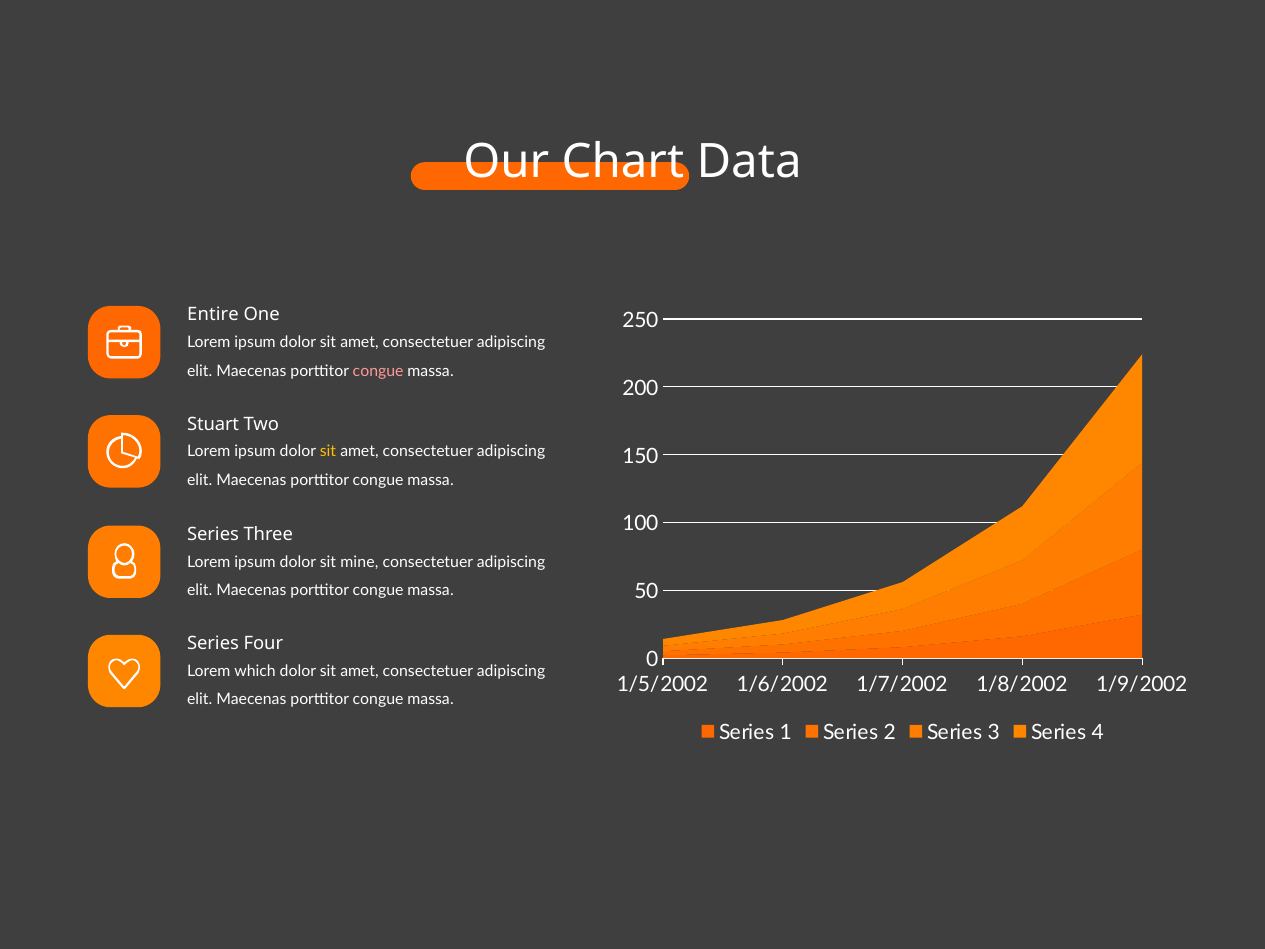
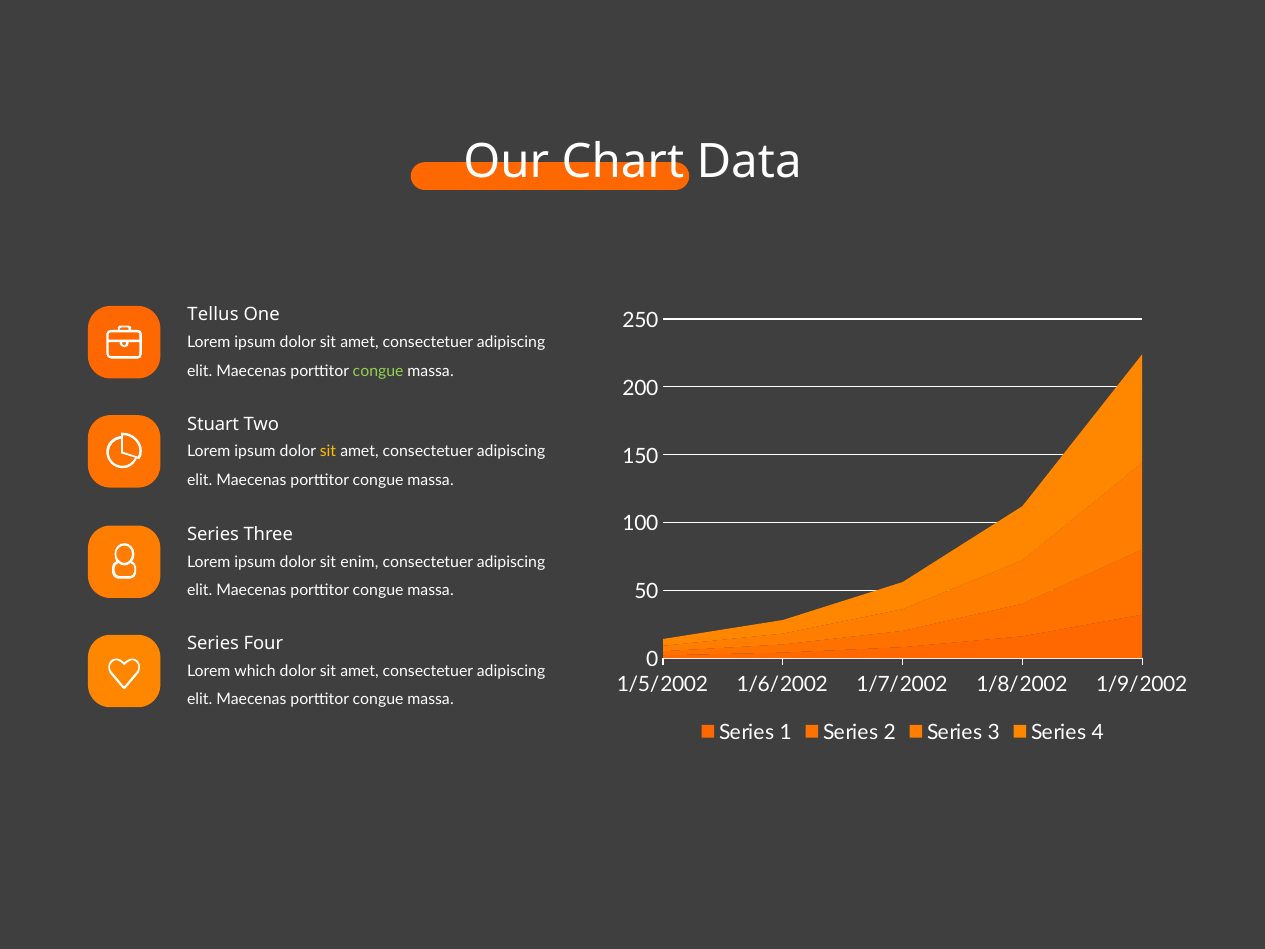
Entire: Entire -> Tellus
congue at (378, 371) colour: pink -> light green
mine: mine -> enim
